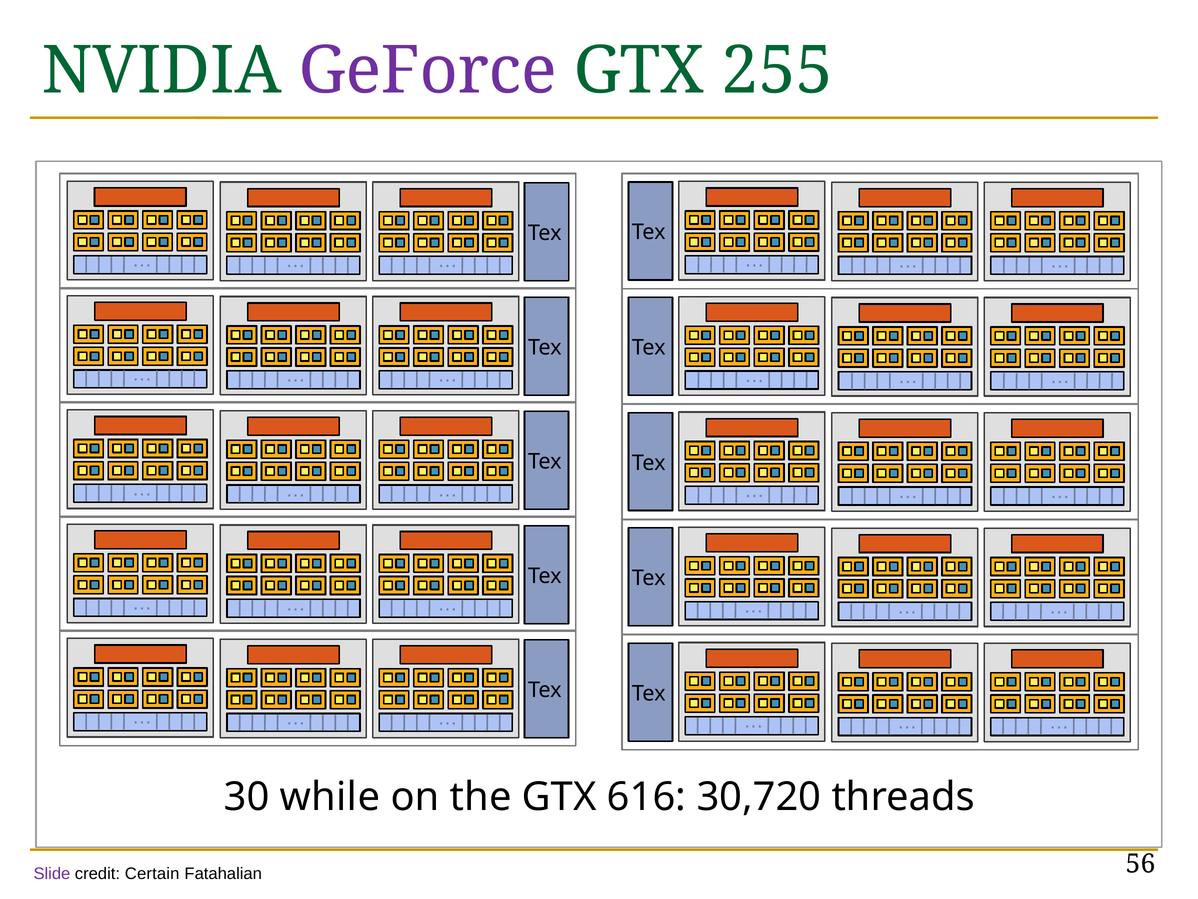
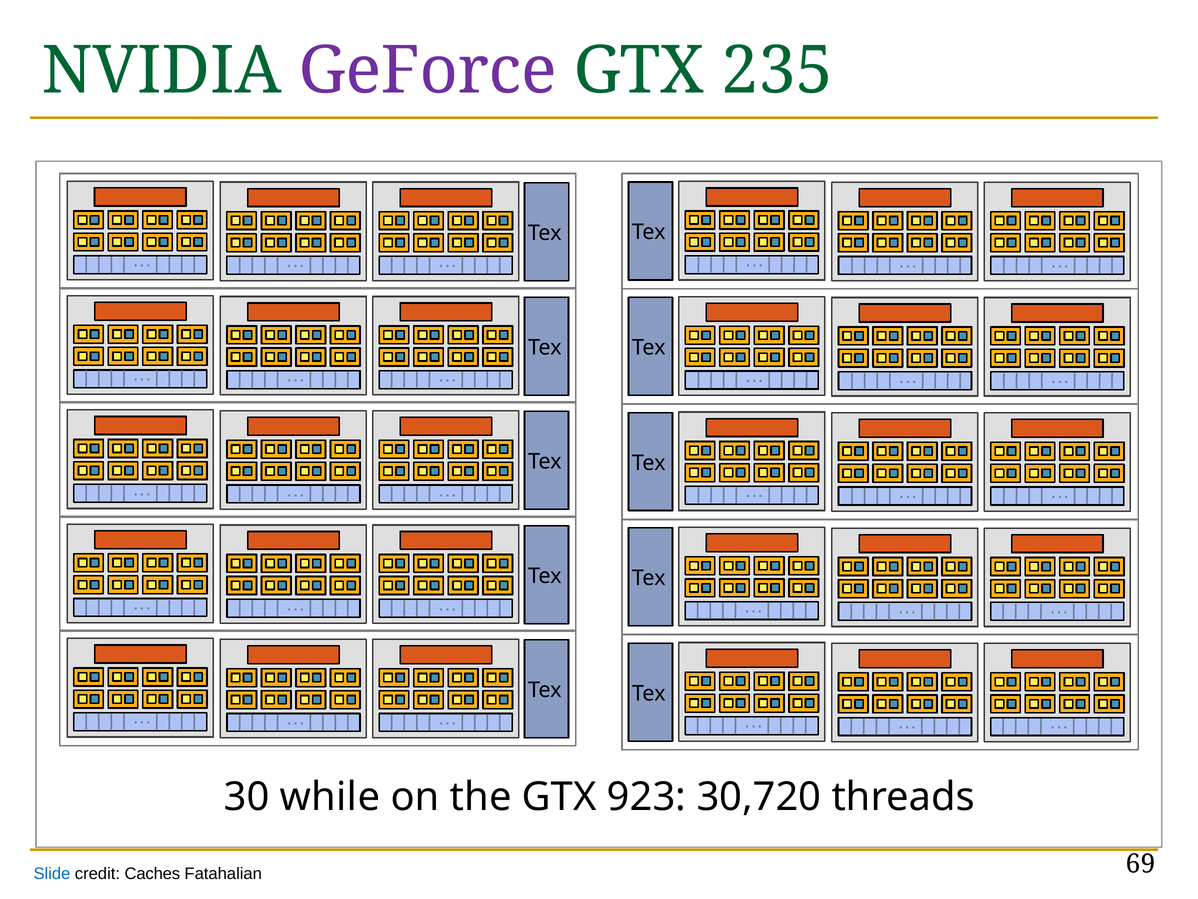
255: 255 -> 235
616: 616 -> 923
Slide colour: purple -> blue
Certain: Certain -> Caches
56: 56 -> 69
